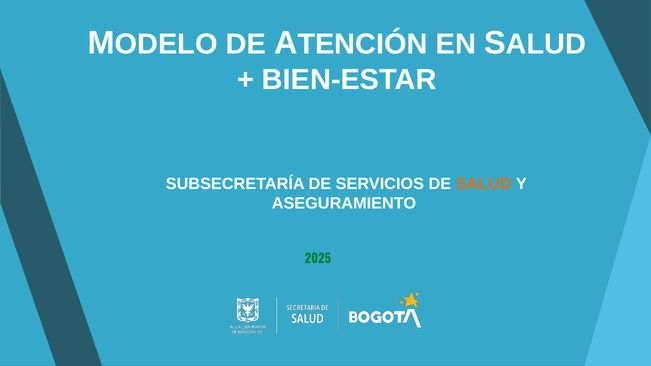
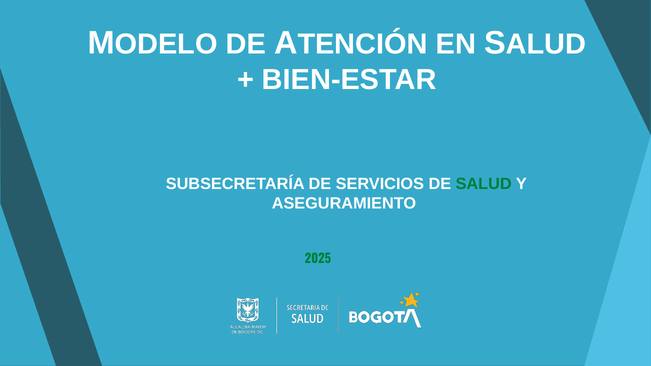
SALUD colour: orange -> green
